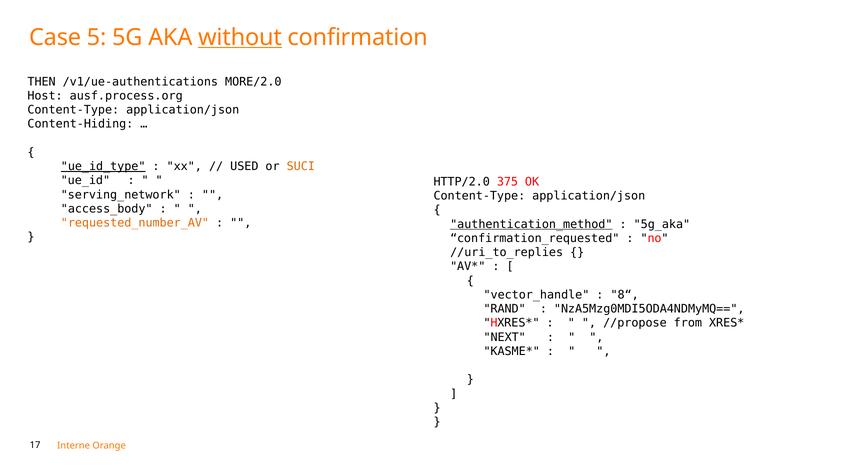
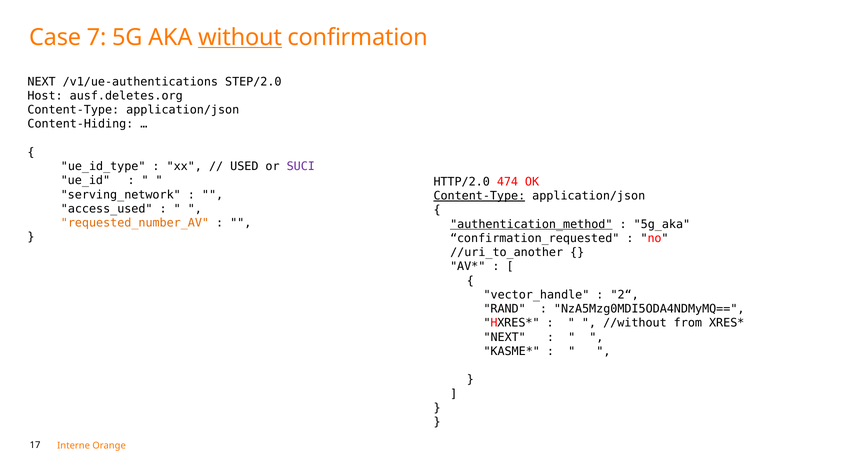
5: 5 -> 7
THEN at (42, 82): THEN -> NEXT
MORE/2.0: MORE/2.0 -> STEP/2.0
ausf.process.org: ausf.process.org -> ausf.deletes.org
ue_id_type underline: present -> none
SUCI colour: orange -> purple
375: 375 -> 474
Content-Type at (479, 196) underline: none -> present
access_body: access_body -> access_used
//uri_to_replies: //uri_to_replies -> //uri_to_another
8“: 8“ -> 2“
//propose: //propose -> //without
